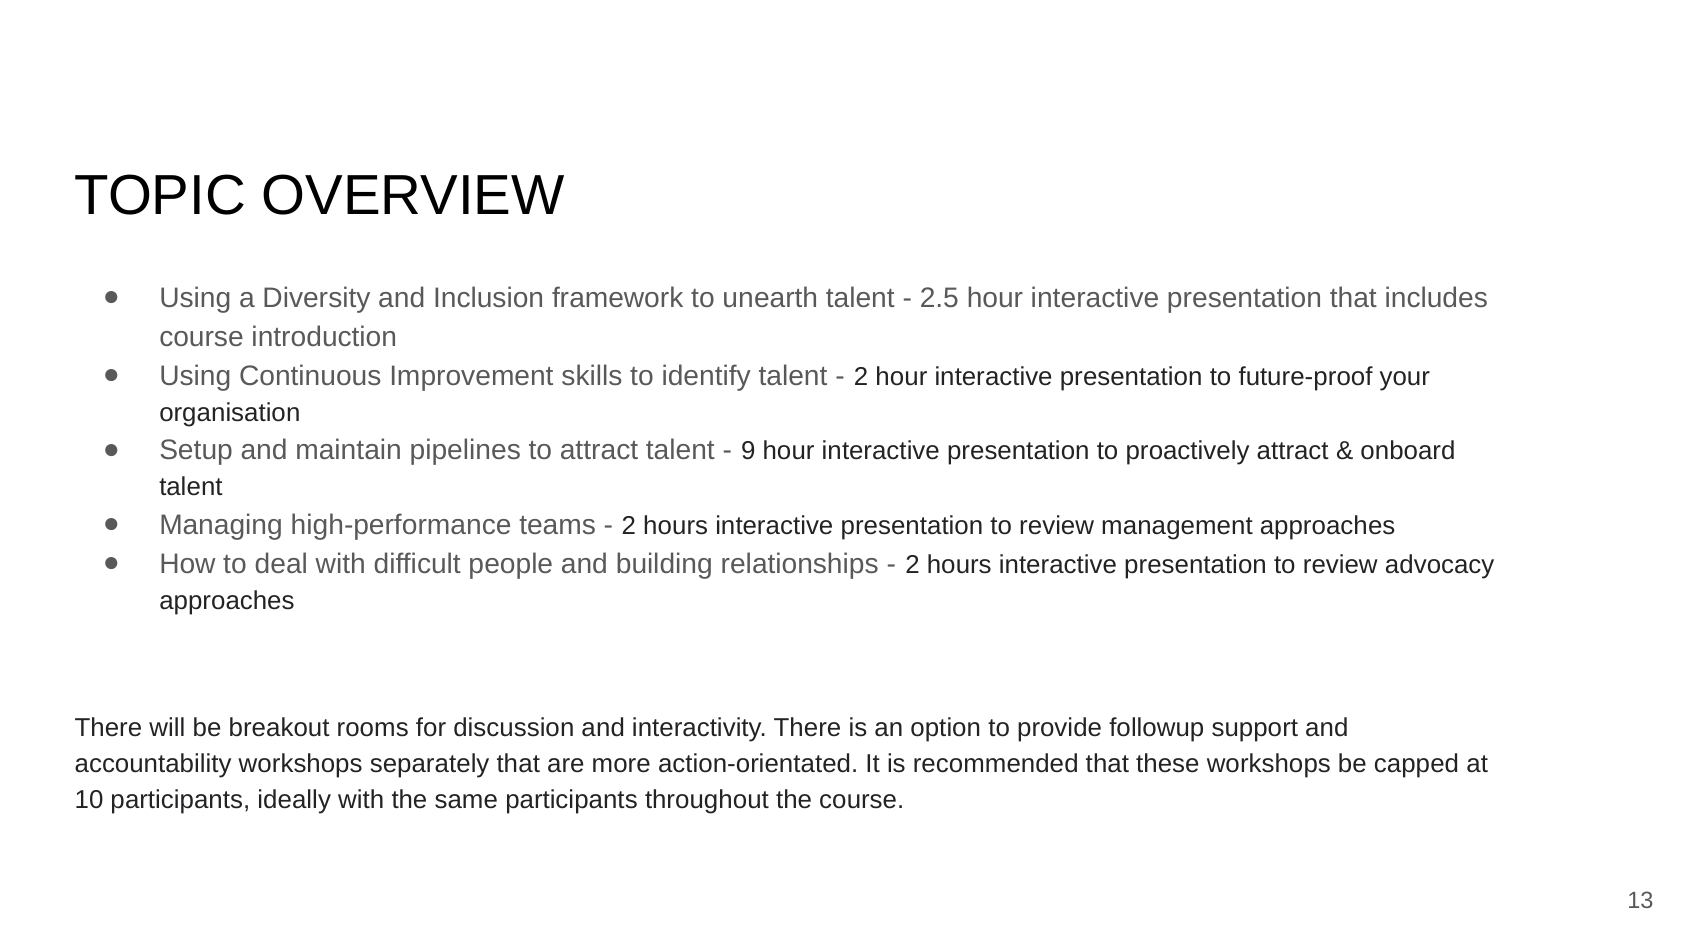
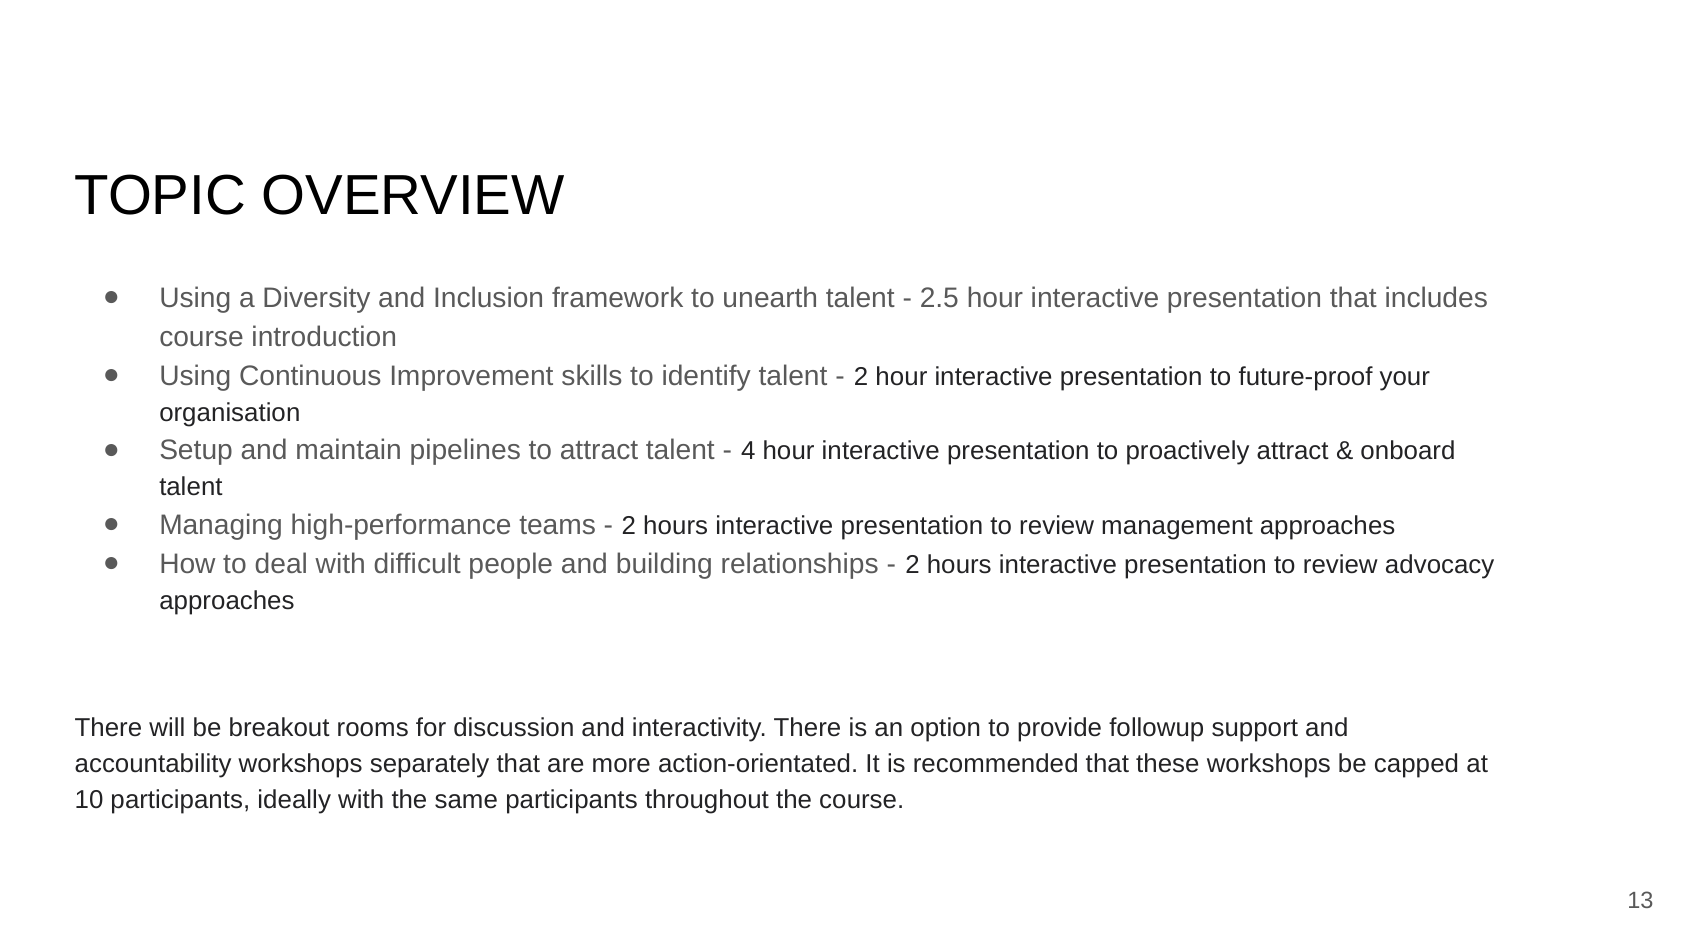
9: 9 -> 4
